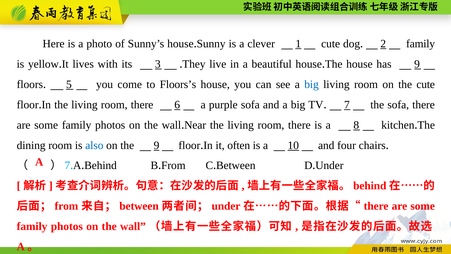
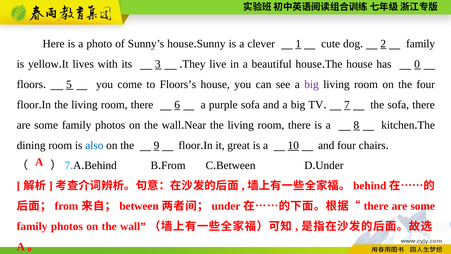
has 9: 9 -> 0
big at (312, 84) colour: blue -> purple
the cute: cute -> four
often: often -> great
